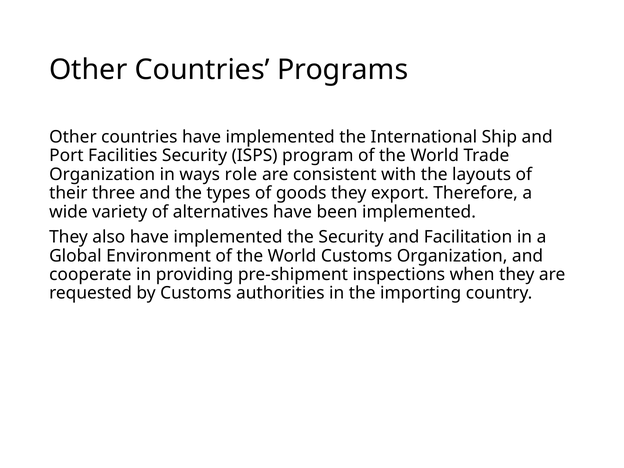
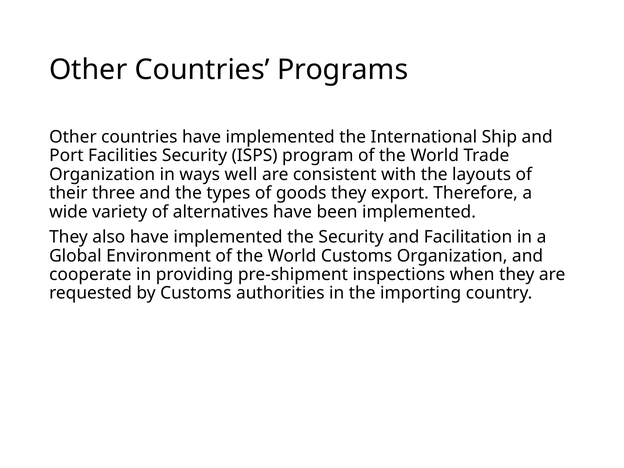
role: role -> well
